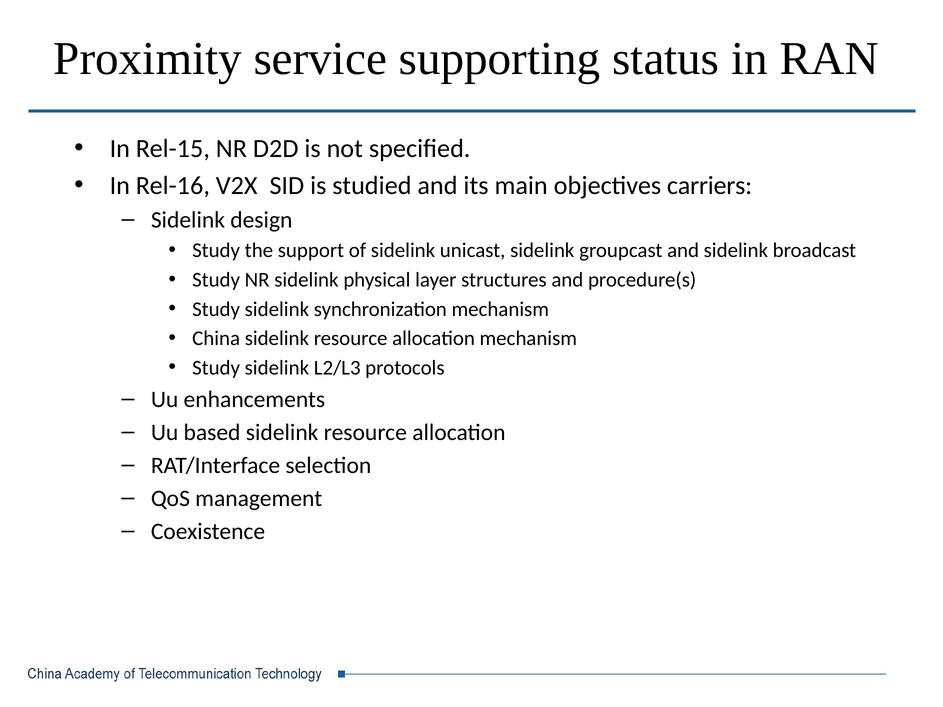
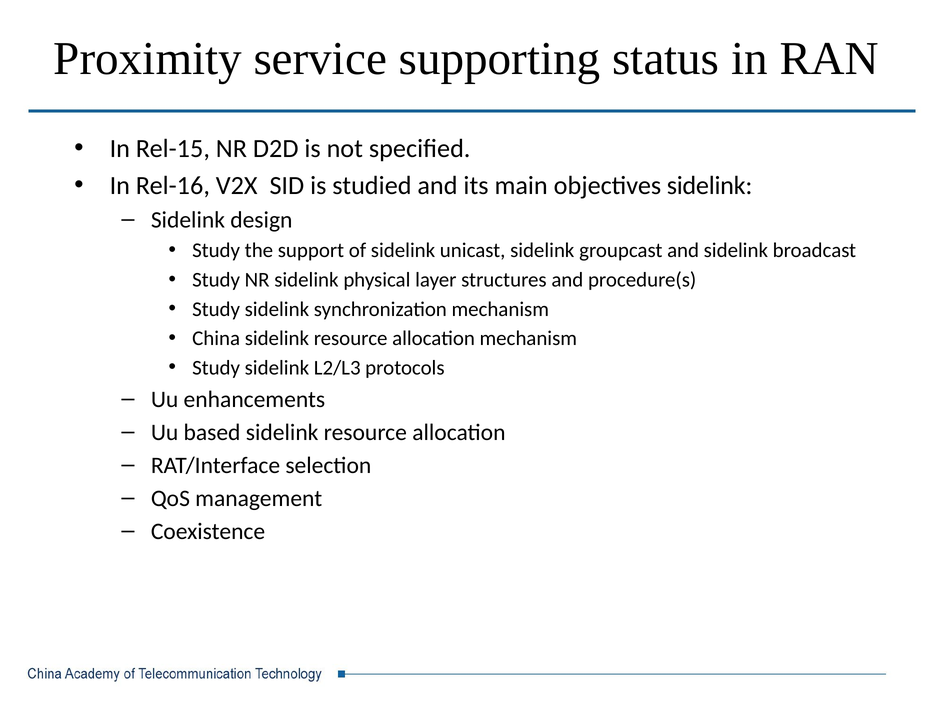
objectives carriers: carriers -> sidelink
